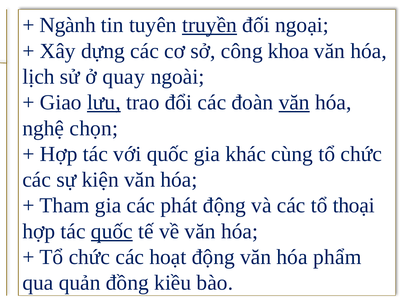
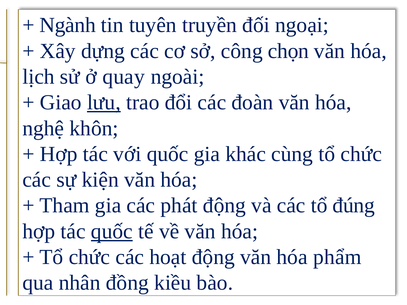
truyền underline: present -> none
khoa: khoa -> chọn
văn at (294, 103) underline: present -> none
chọn: chọn -> khôn
thoại: thoại -> đúng
quản: quản -> nhân
